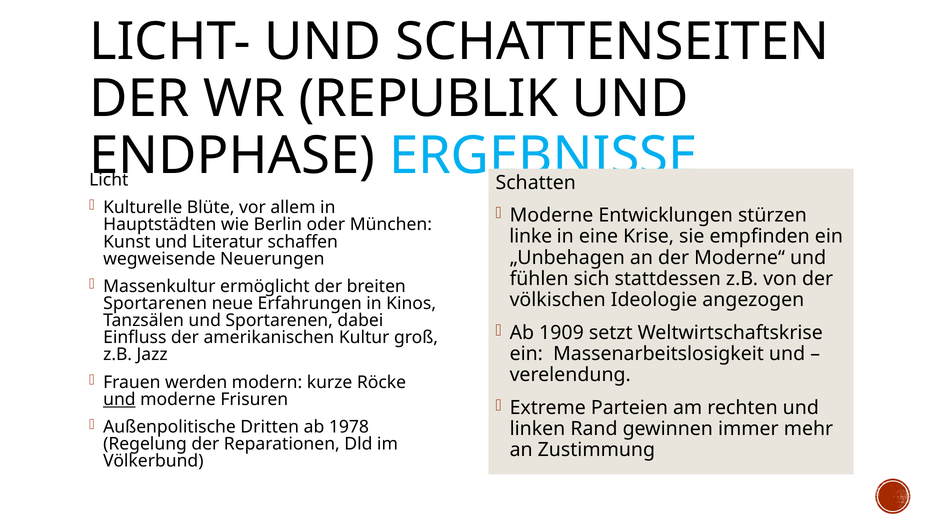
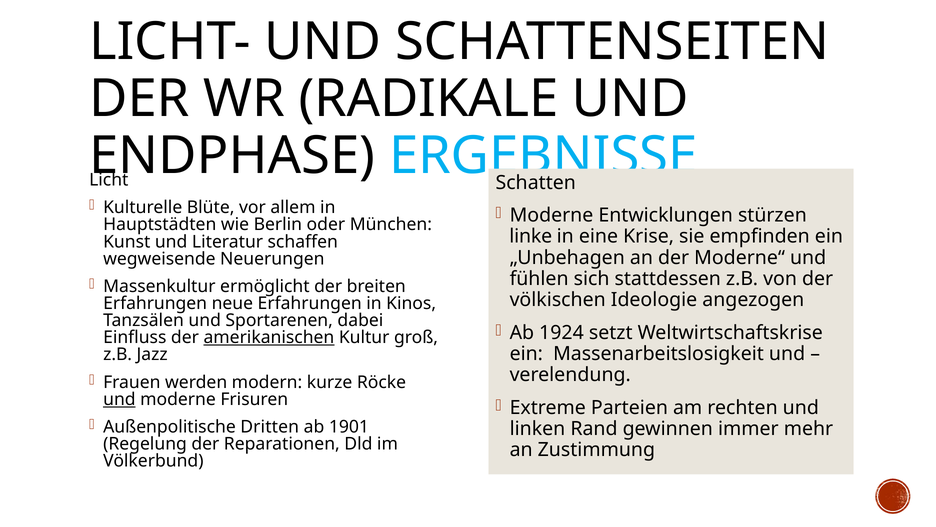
REPUBLIK: REPUBLIK -> RADIKALE
Sportarenen at (155, 303): Sportarenen -> Erfahrungen
1909: 1909 -> 1924
amerikanischen underline: none -> present
1978: 1978 -> 1901
